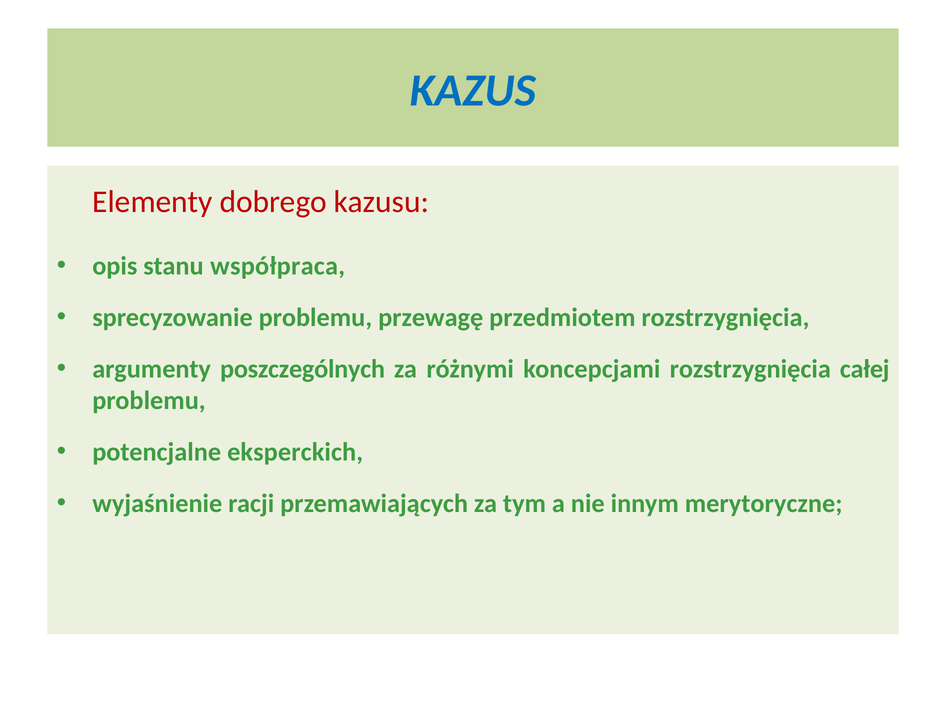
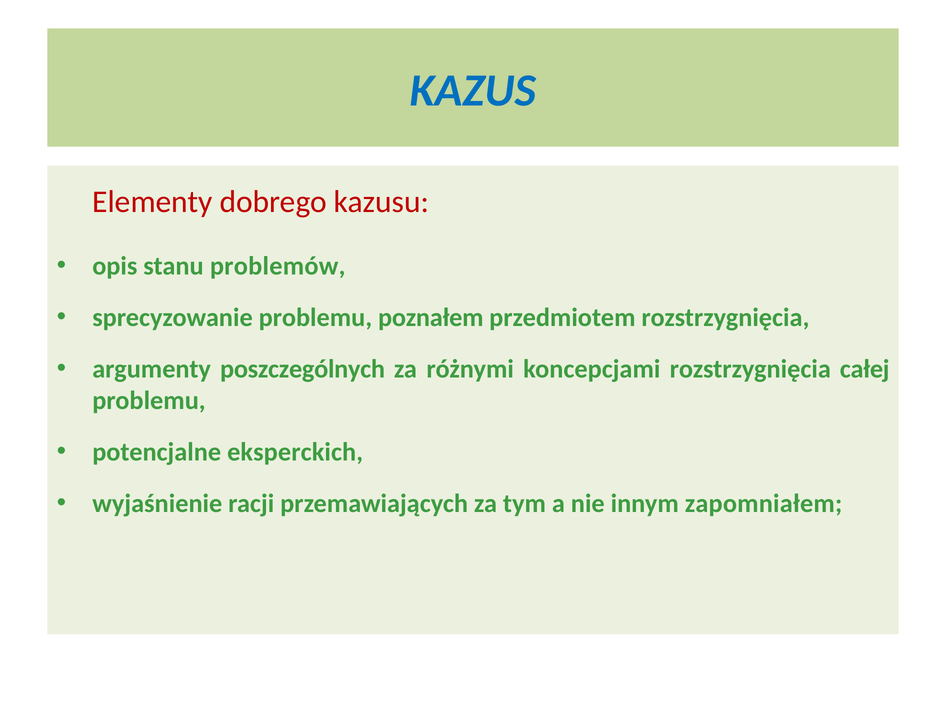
współpraca: współpraca -> problemów
przewagę: przewagę -> poznałem
merytoryczne: merytoryczne -> zapomniałem
